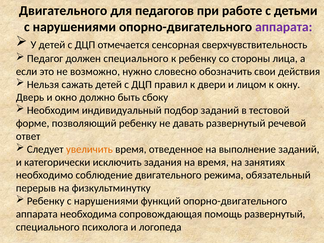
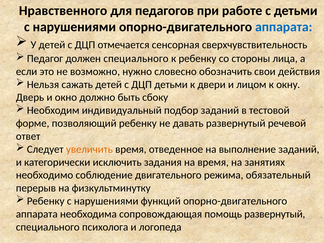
Двигательного at (63, 11): Двигательного -> Нравственного
аппарата at (284, 27) colour: purple -> blue
ДЦП правил: правил -> детьми
